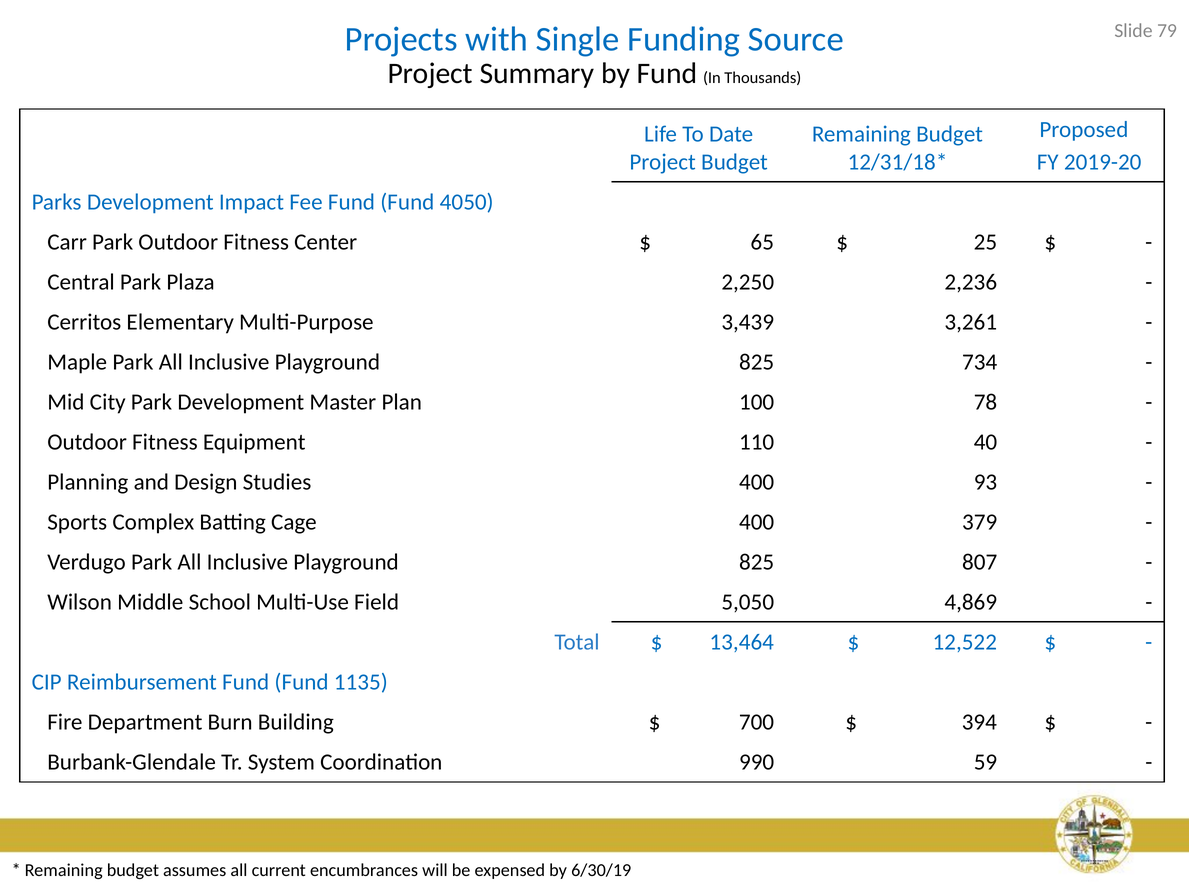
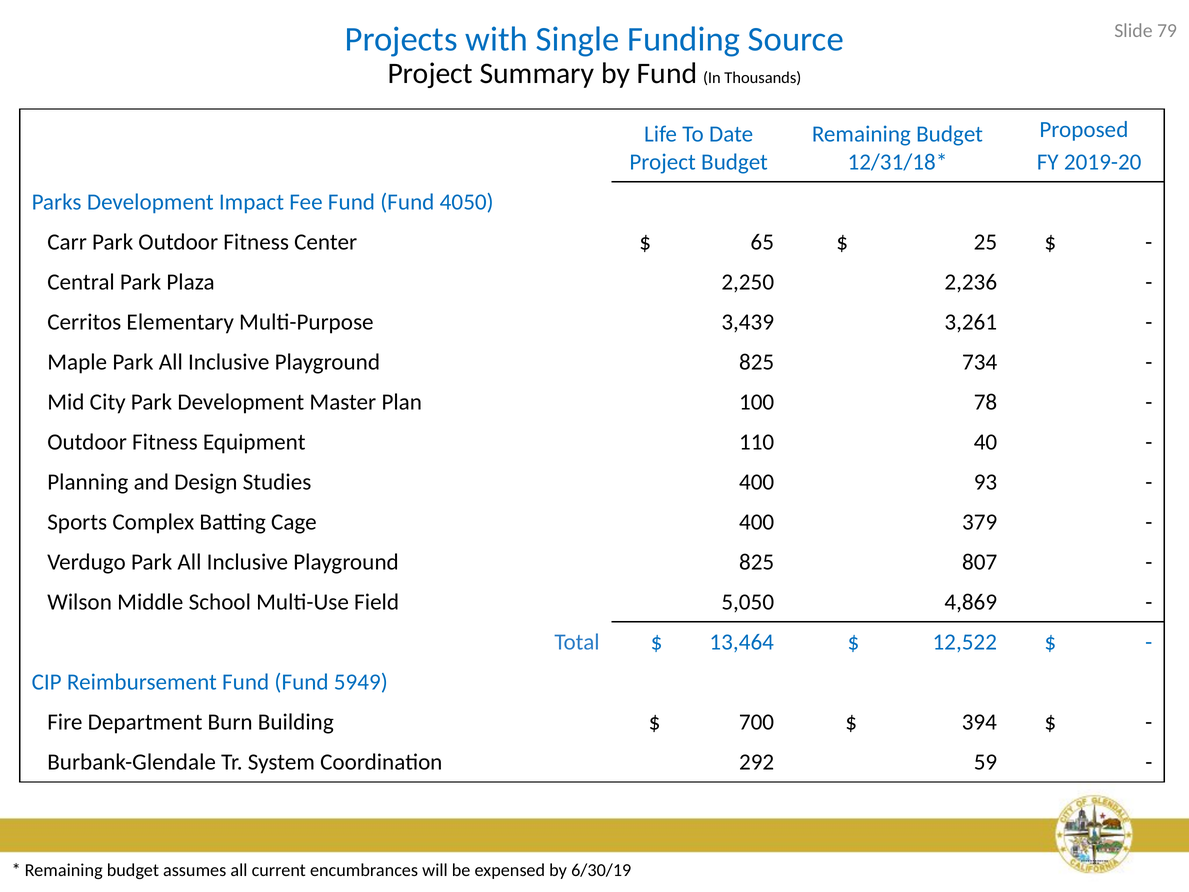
1135: 1135 -> 5949
990: 990 -> 292
